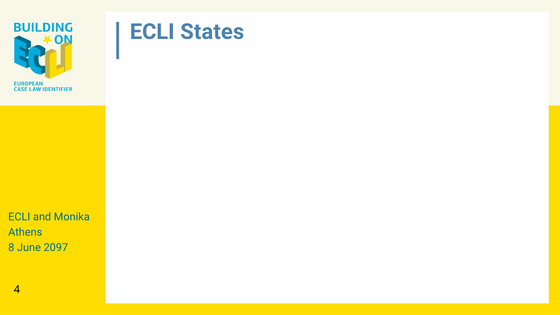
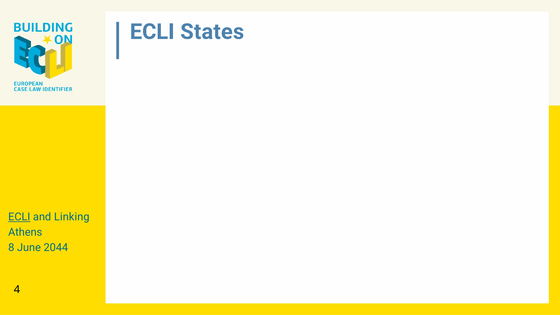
ECLI at (19, 217) underline: none -> present
Monika: Monika -> Linking
2097: 2097 -> 2044
